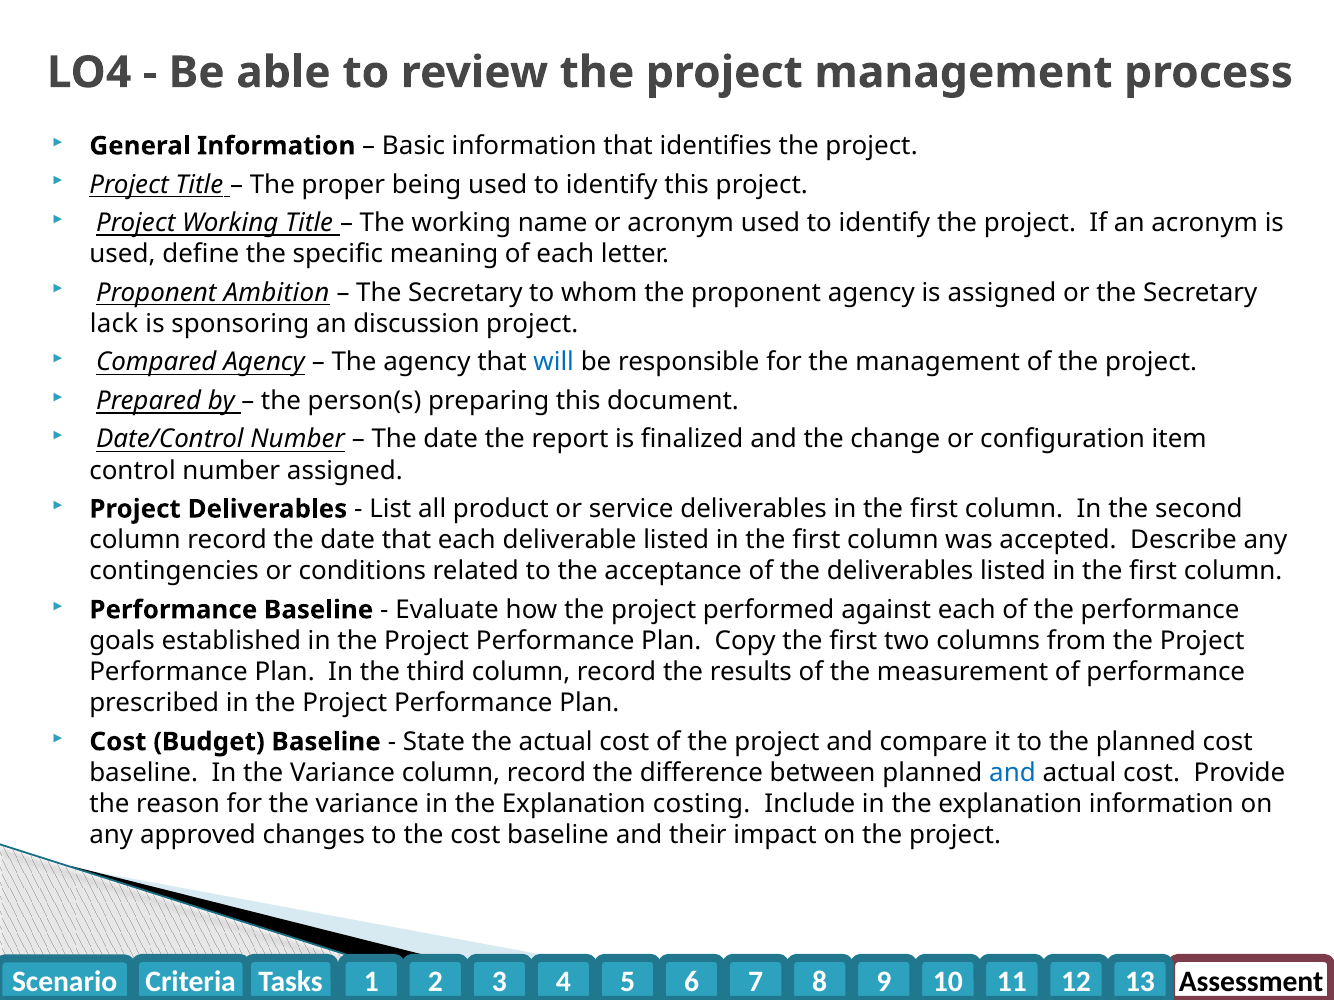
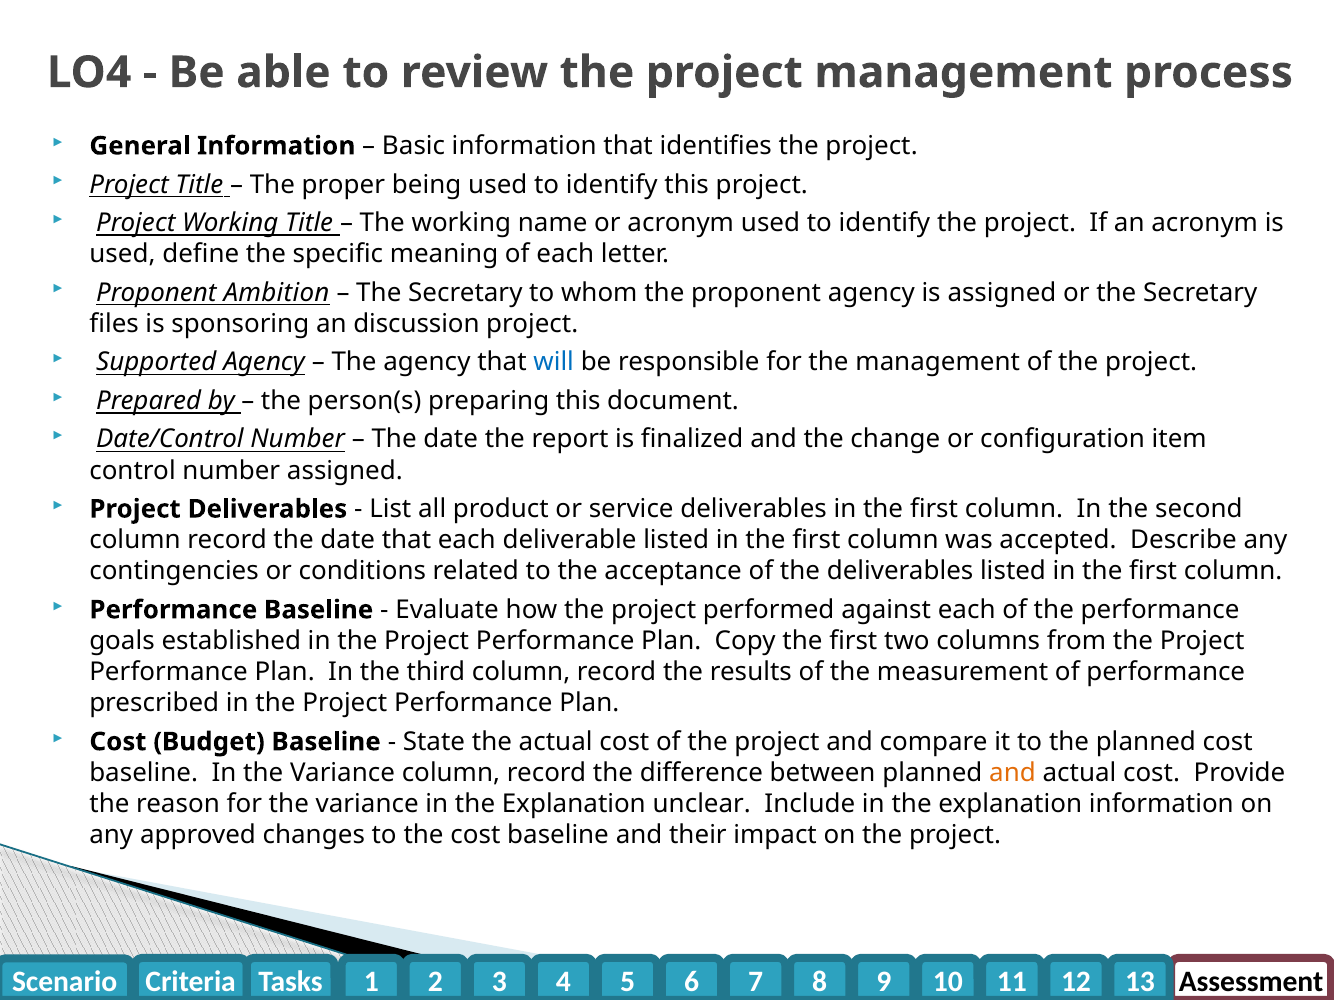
lack: lack -> files
Compared: Compared -> Supported
and at (1012, 773) colour: blue -> orange
costing: costing -> unclear
